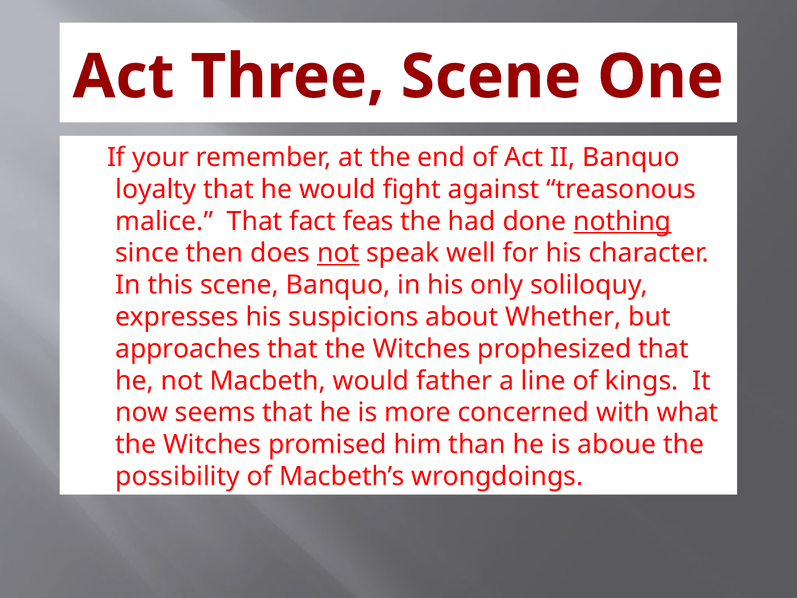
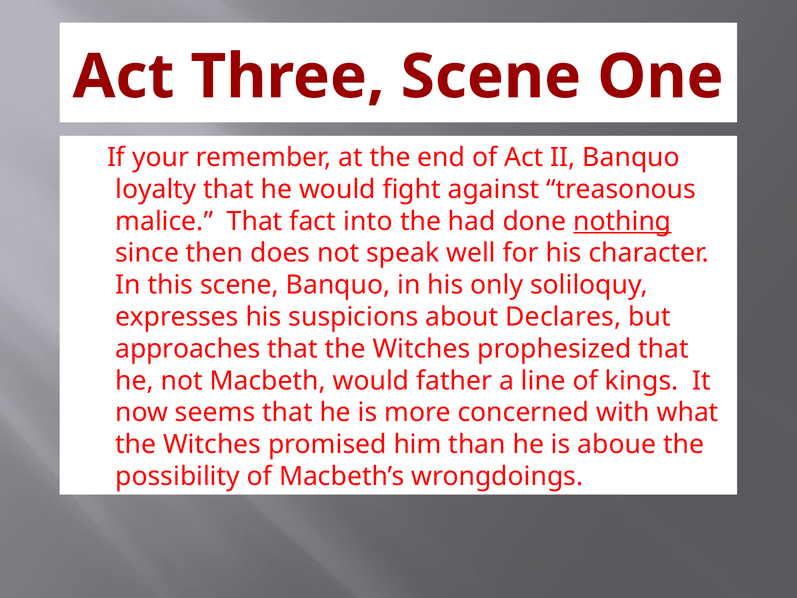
feas: feas -> into
not at (338, 253) underline: present -> none
Whether: Whether -> Declares
